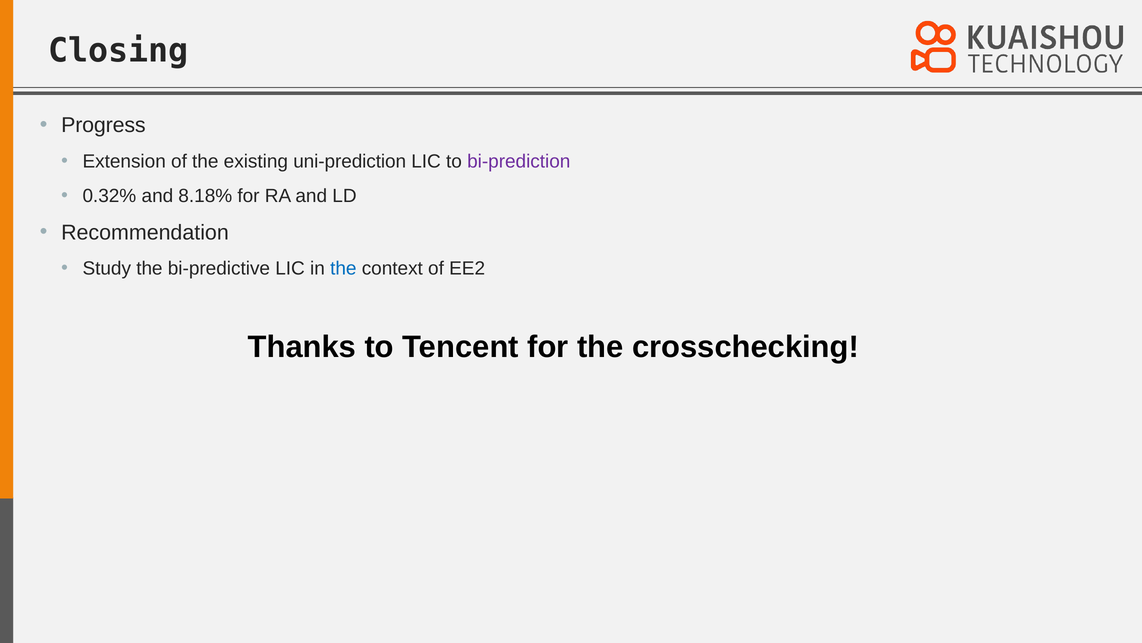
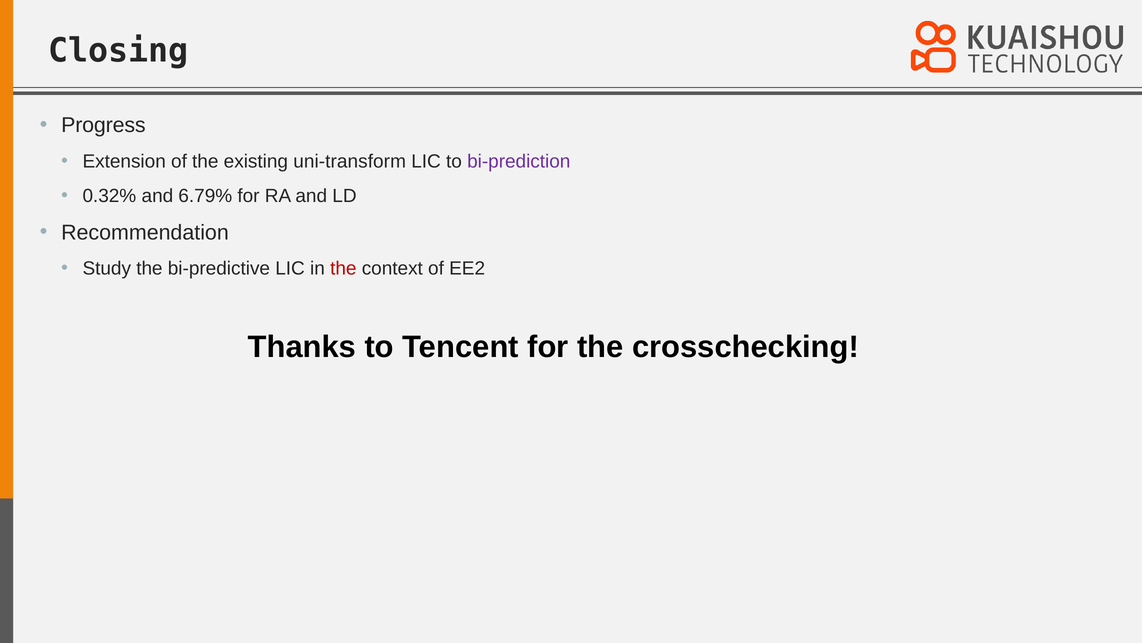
uni-prediction: uni-prediction -> uni-transform
8.18%: 8.18% -> 6.79%
the at (343, 268) colour: blue -> red
